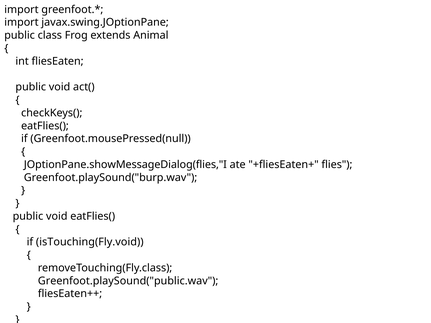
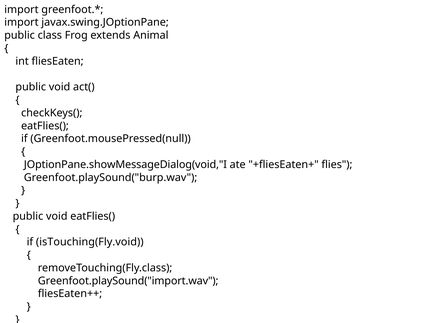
JOptionPane.showMessageDialog(flies,"I: JOptionPane.showMessageDialog(flies,"I -> JOptionPane.showMessageDialog(void,"I
Greenfoot.playSound("public.wav: Greenfoot.playSound("public.wav -> Greenfoot.playSound("import.wav
